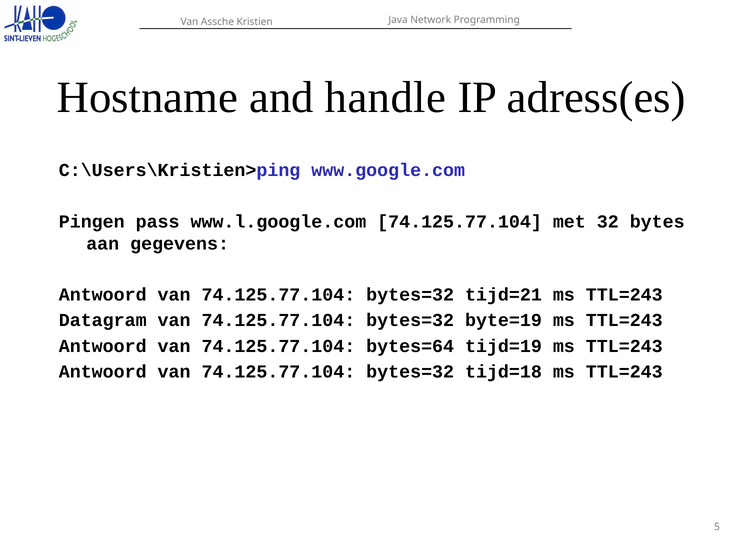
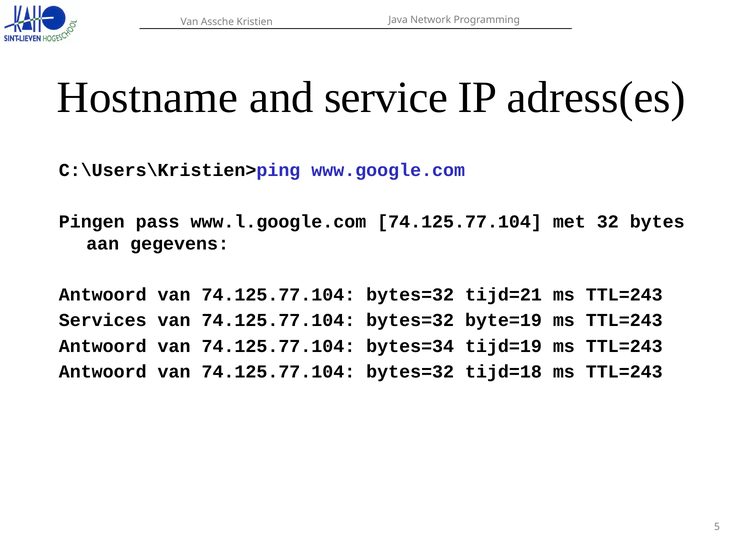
handle: handle -> service
Datagram: Datagram -> Services
bytes=64: bytes=64 -> bytes=34
